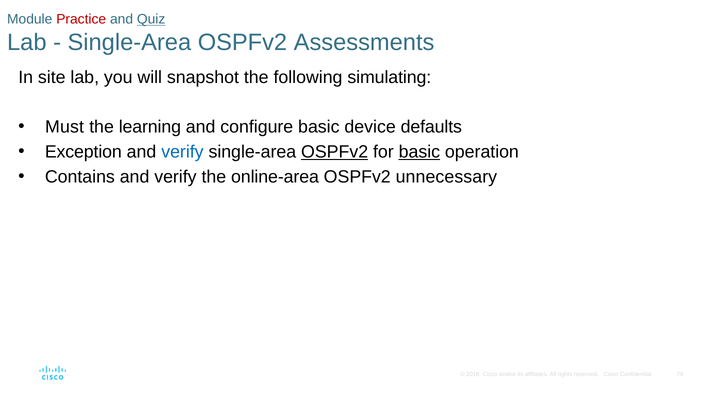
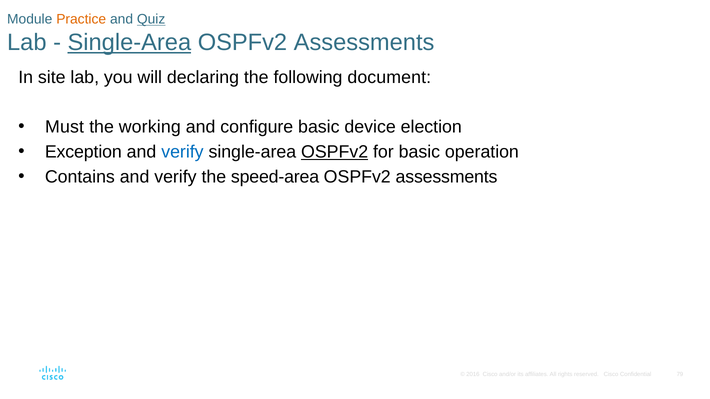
Practice colour: red -> orange
Single-Area at (129, 43) underline: none -> present
snapshot: snapshot -> declaring
simulating: simulating -> document
learning: learning -> working
defaults: defaults -> election
basic at (419, 152) underline: present -> none
online-area: online-area -> speed-area
unnecessary at (446, 177): unnecessary -> assessments
